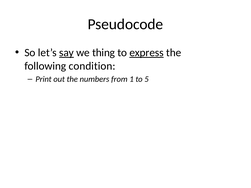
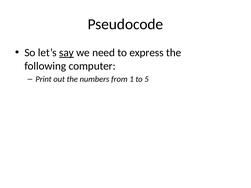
thing: thing -> need
express underline: present -> none
condition: condition -> computer
